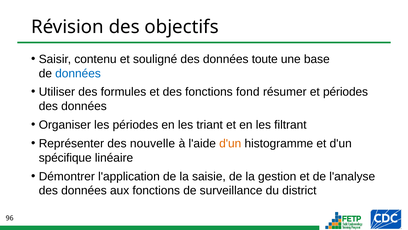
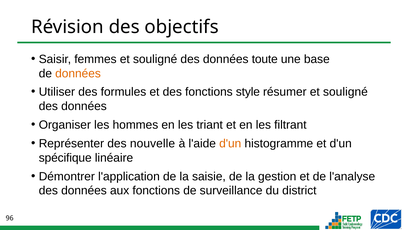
contenu: contenu -> femmes
données at (78, 73) colour: blue -> orange
fond: fond -> style
résumer et périodes: périodes -> souligné
les périodes: périodes -> hommes
